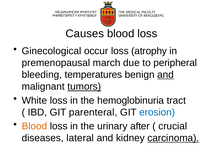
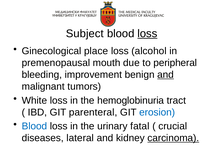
Causes: Causes -> Subject
loss at (147, 34) underline: none -> present
occur: occur -> place
atrophy: atrophy -> alcohol
march: march -> mouth
temperatures: temperatures -> improvement
tumors underline: present -> none
Blood at (34, 126) colour: orange -> blue
after: after -> fatal
